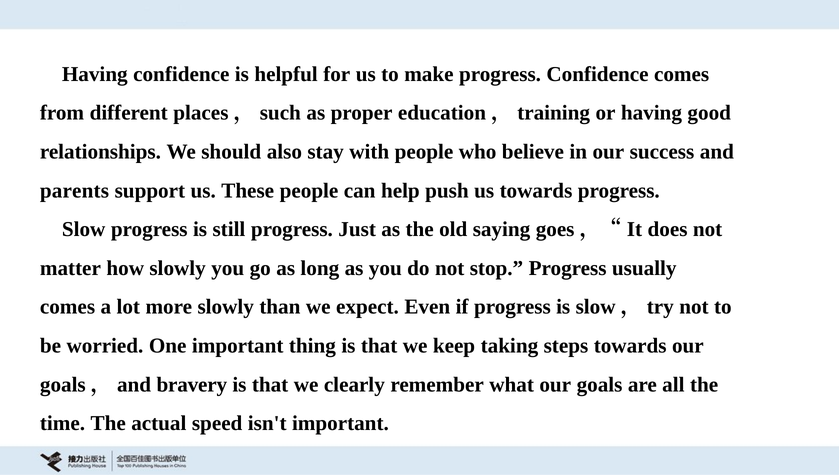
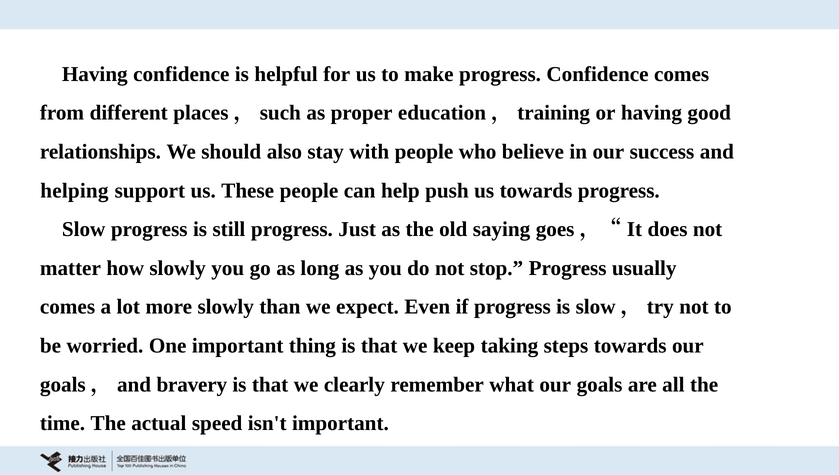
parents: parents -> helping
